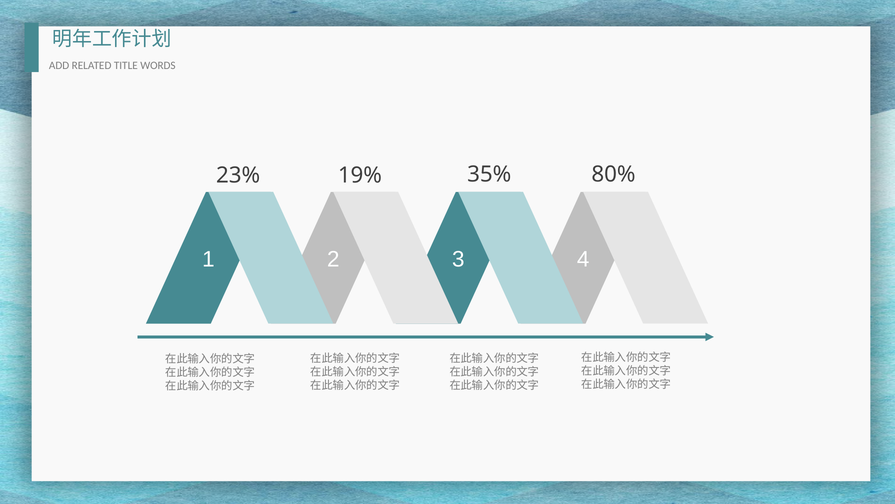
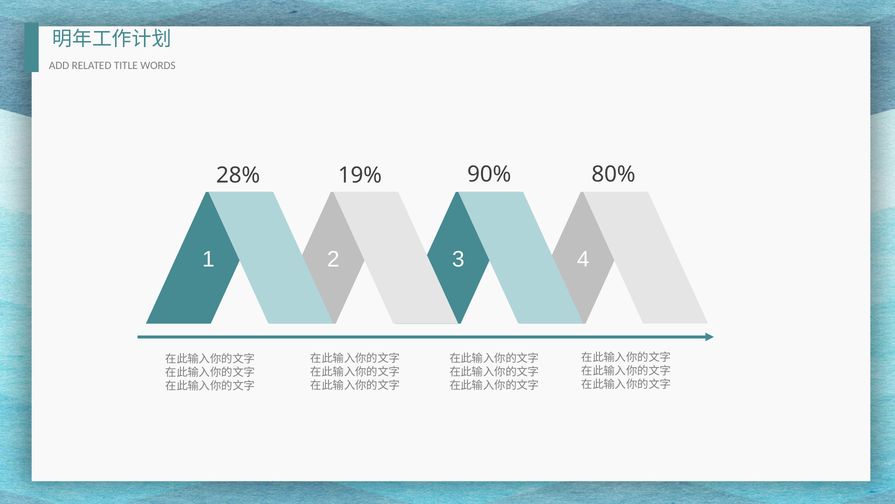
23%: 23% -> 28%
35%: 35% -> 90%
